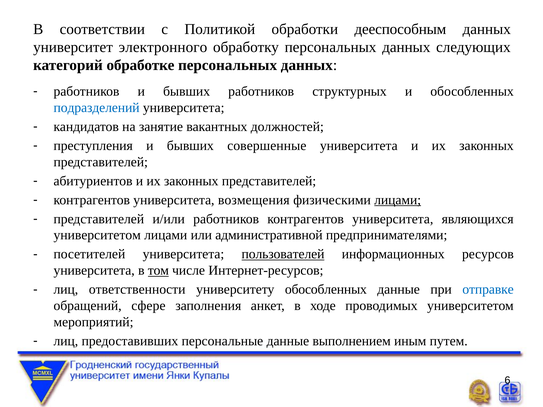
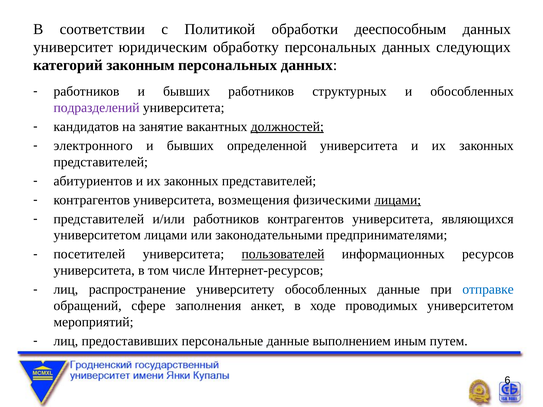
электронного: электронного -> юридическим
обработке: обработке -> законным
подразделений colour: blue -> purple
должностей underline: none -> present
преступления: преступления -> электронного
совершенные: совершенные -> определенной
административной: административной -> законодательными
том underline: present -> none
ответственности: ответственности -> распространение
